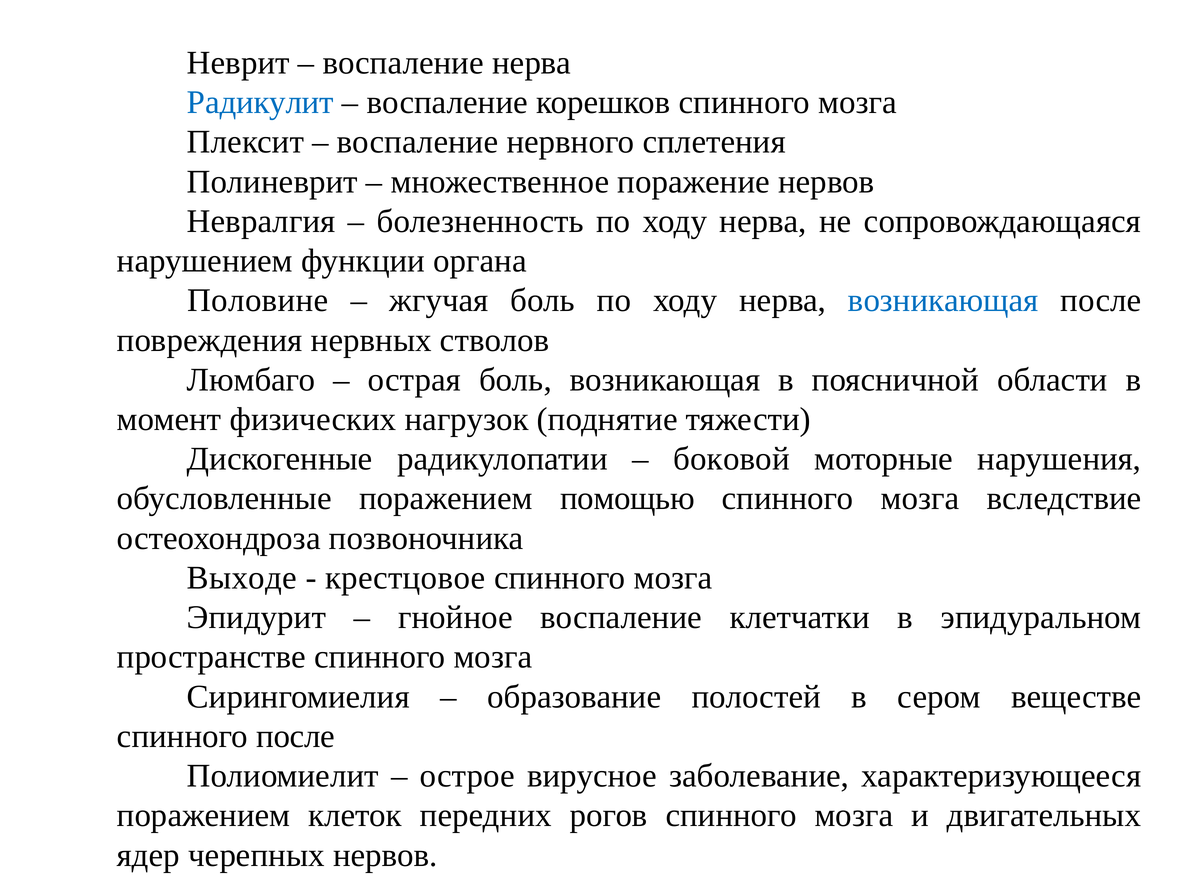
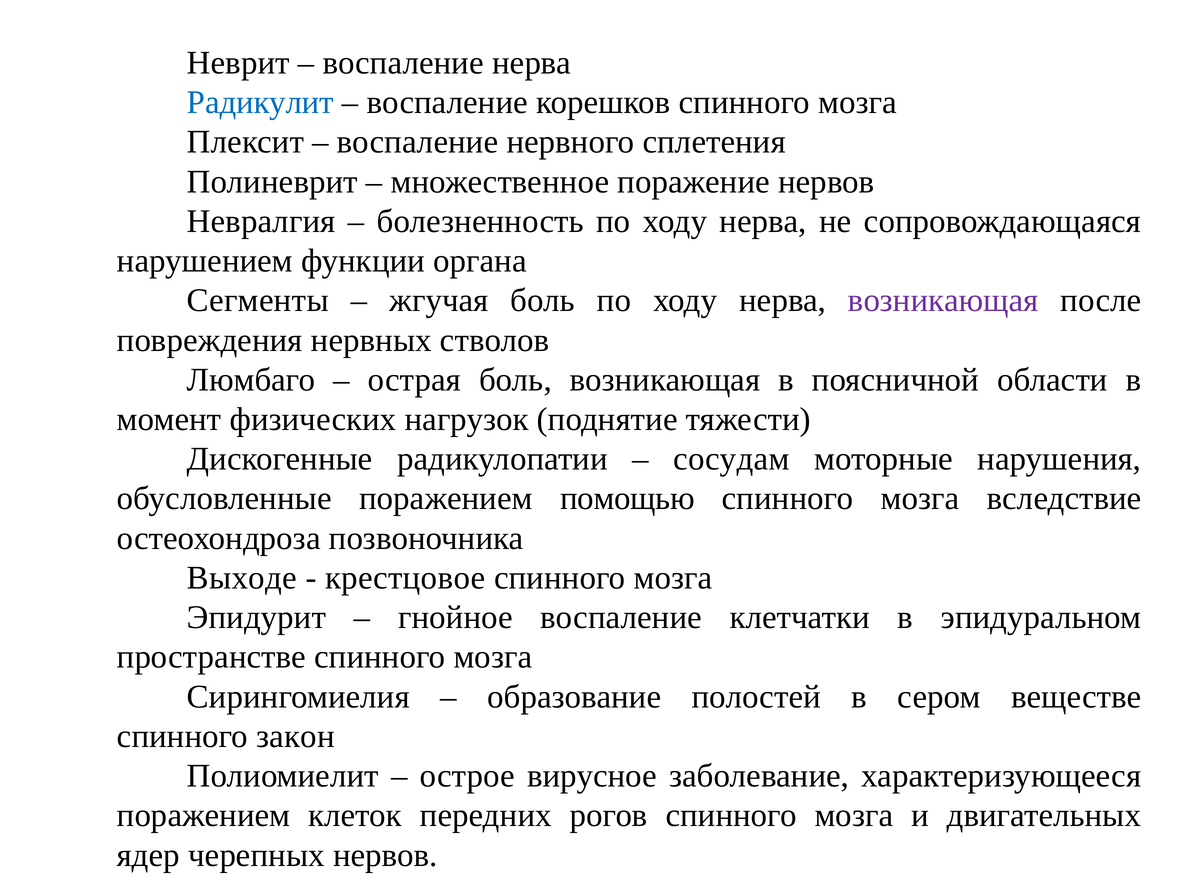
Половине: Половине -> Сегменты
возникающая at (943, 301) colour: blue -> purple
боковой: боковой -> сосудам
спинного после: после -> закон
